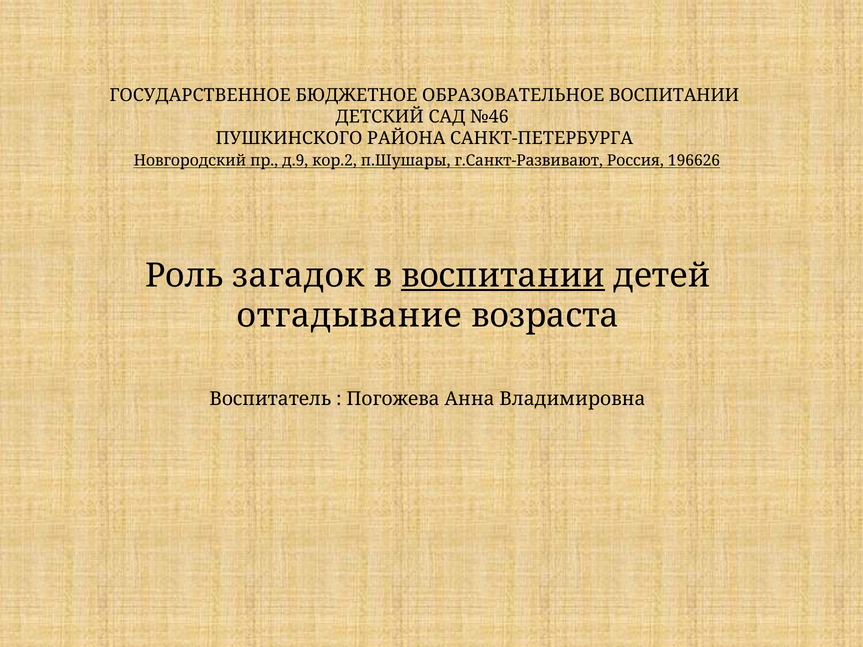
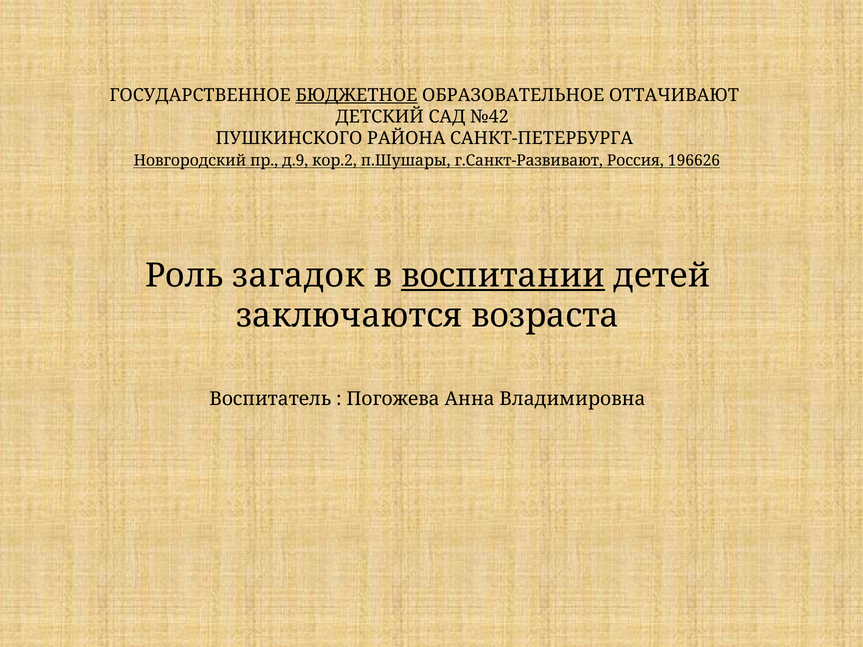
БЮДЖЕТНОЕ underline: none -> present
ОБРАЗОВАТЕЛЬНОЕ ВОСПИТАНИИ: ВОСПИТАНИИ -> ОТТАЧИВАЮТ
№46: №46 -> №42
отгадывание: отгадывание -> заключаются
